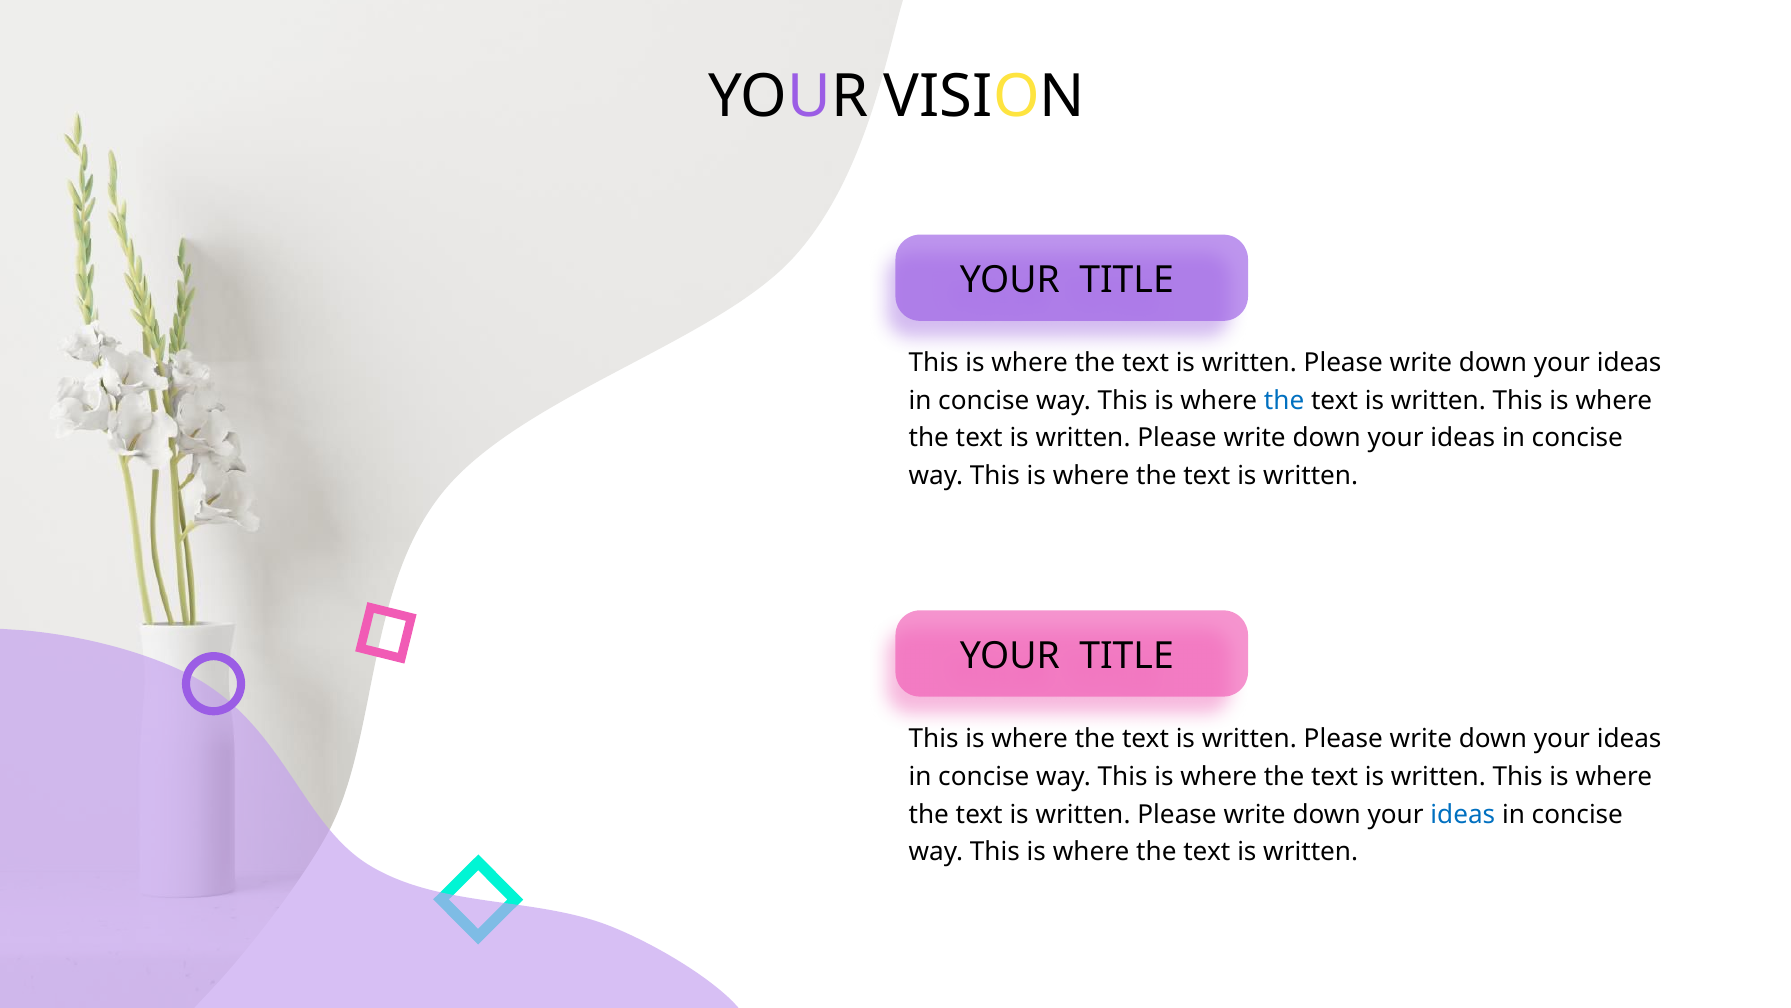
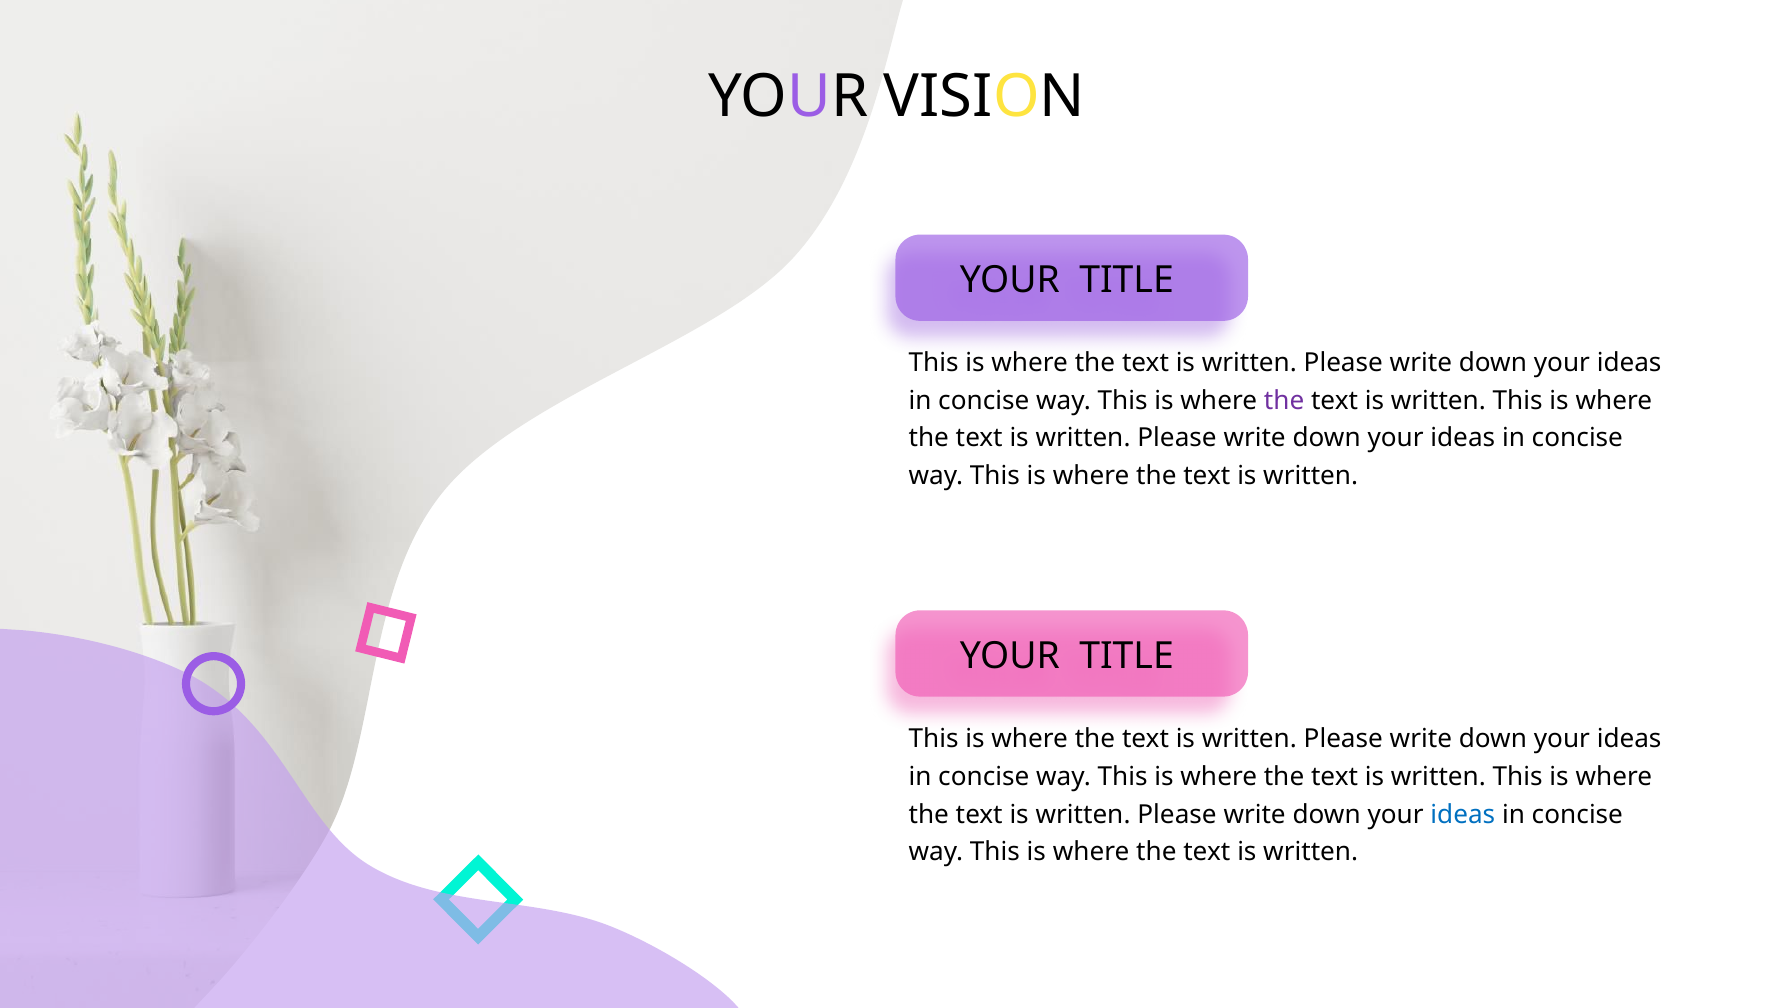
the at (1284, 400) colour: blue -> purple
